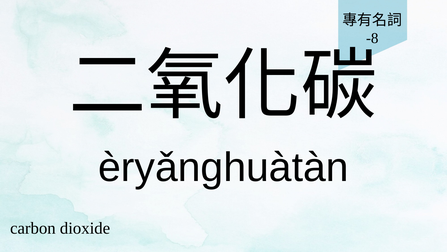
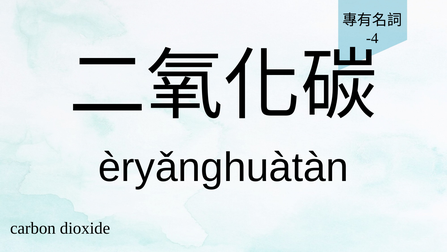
-8: -8 -> -4
